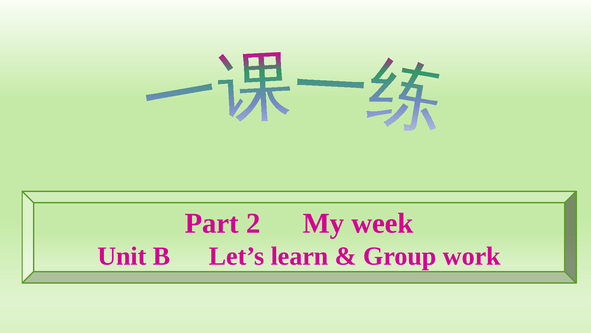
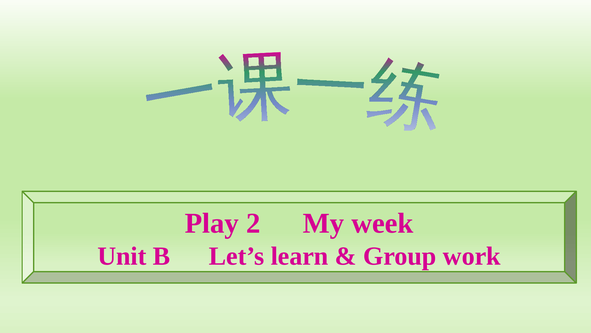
Part: Part -> Play
